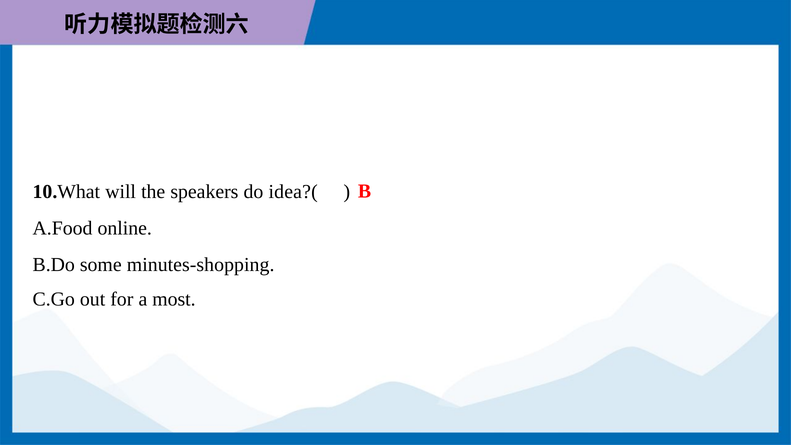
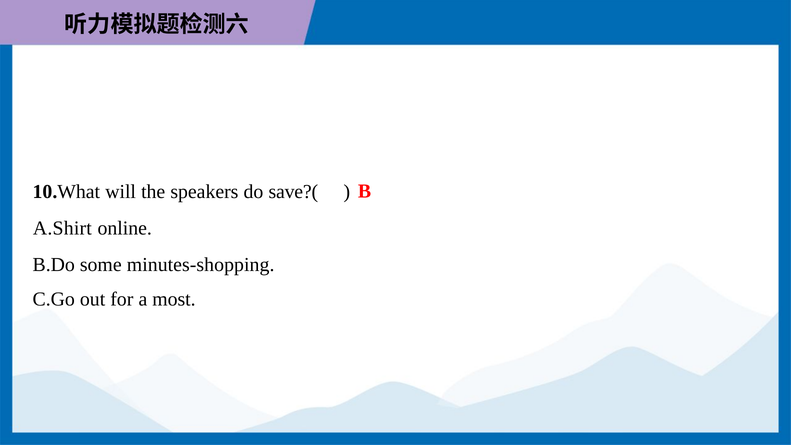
idea?(: idea?( -> save?(
A.Food: A.Food -> A.Shirt
